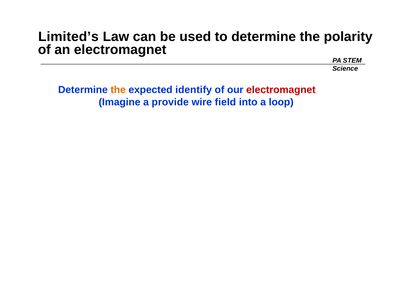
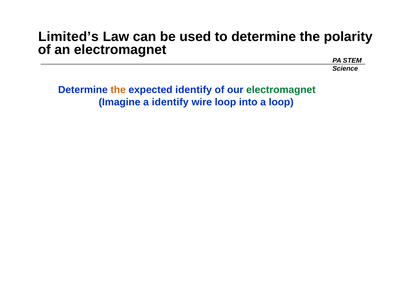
electromagnet at (281, 90) colour: red -> green
a provide: provide -> identify
wire field: field -> loop
